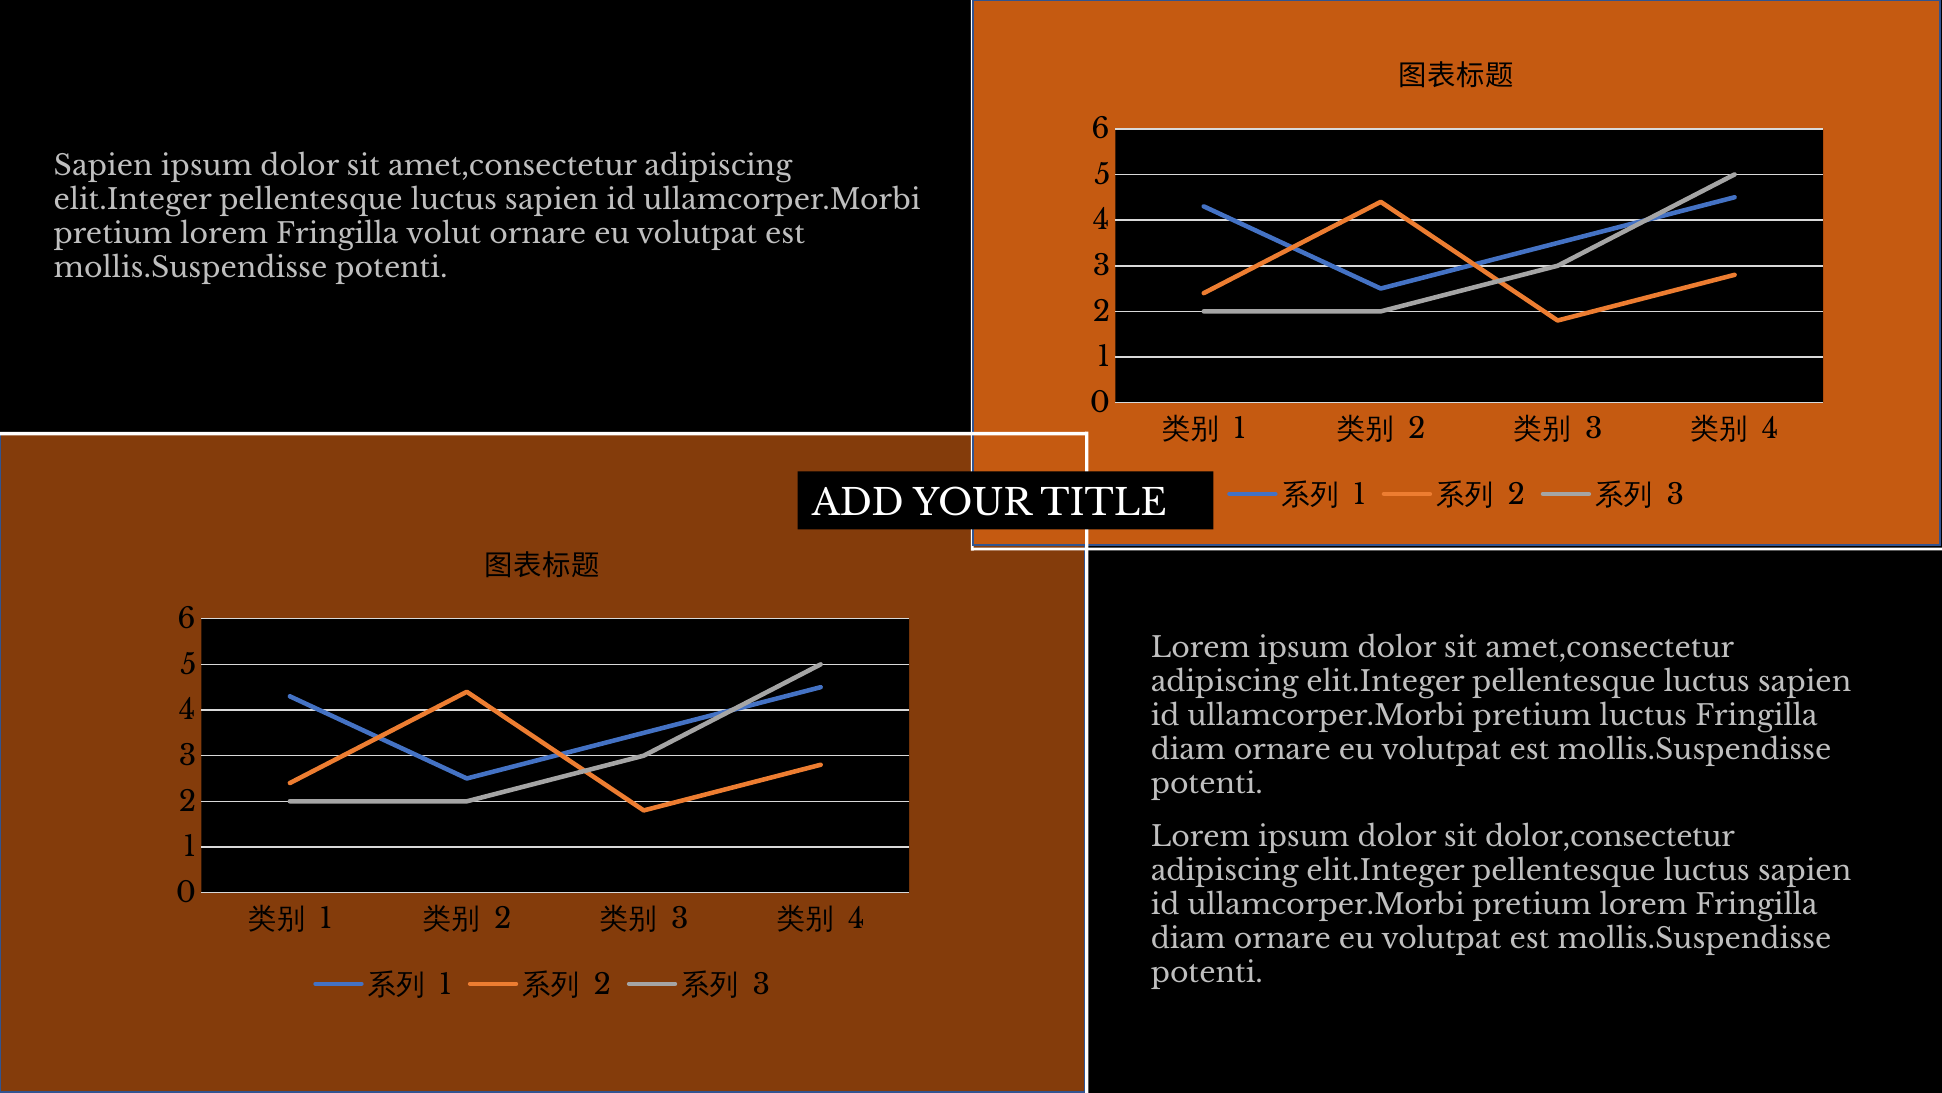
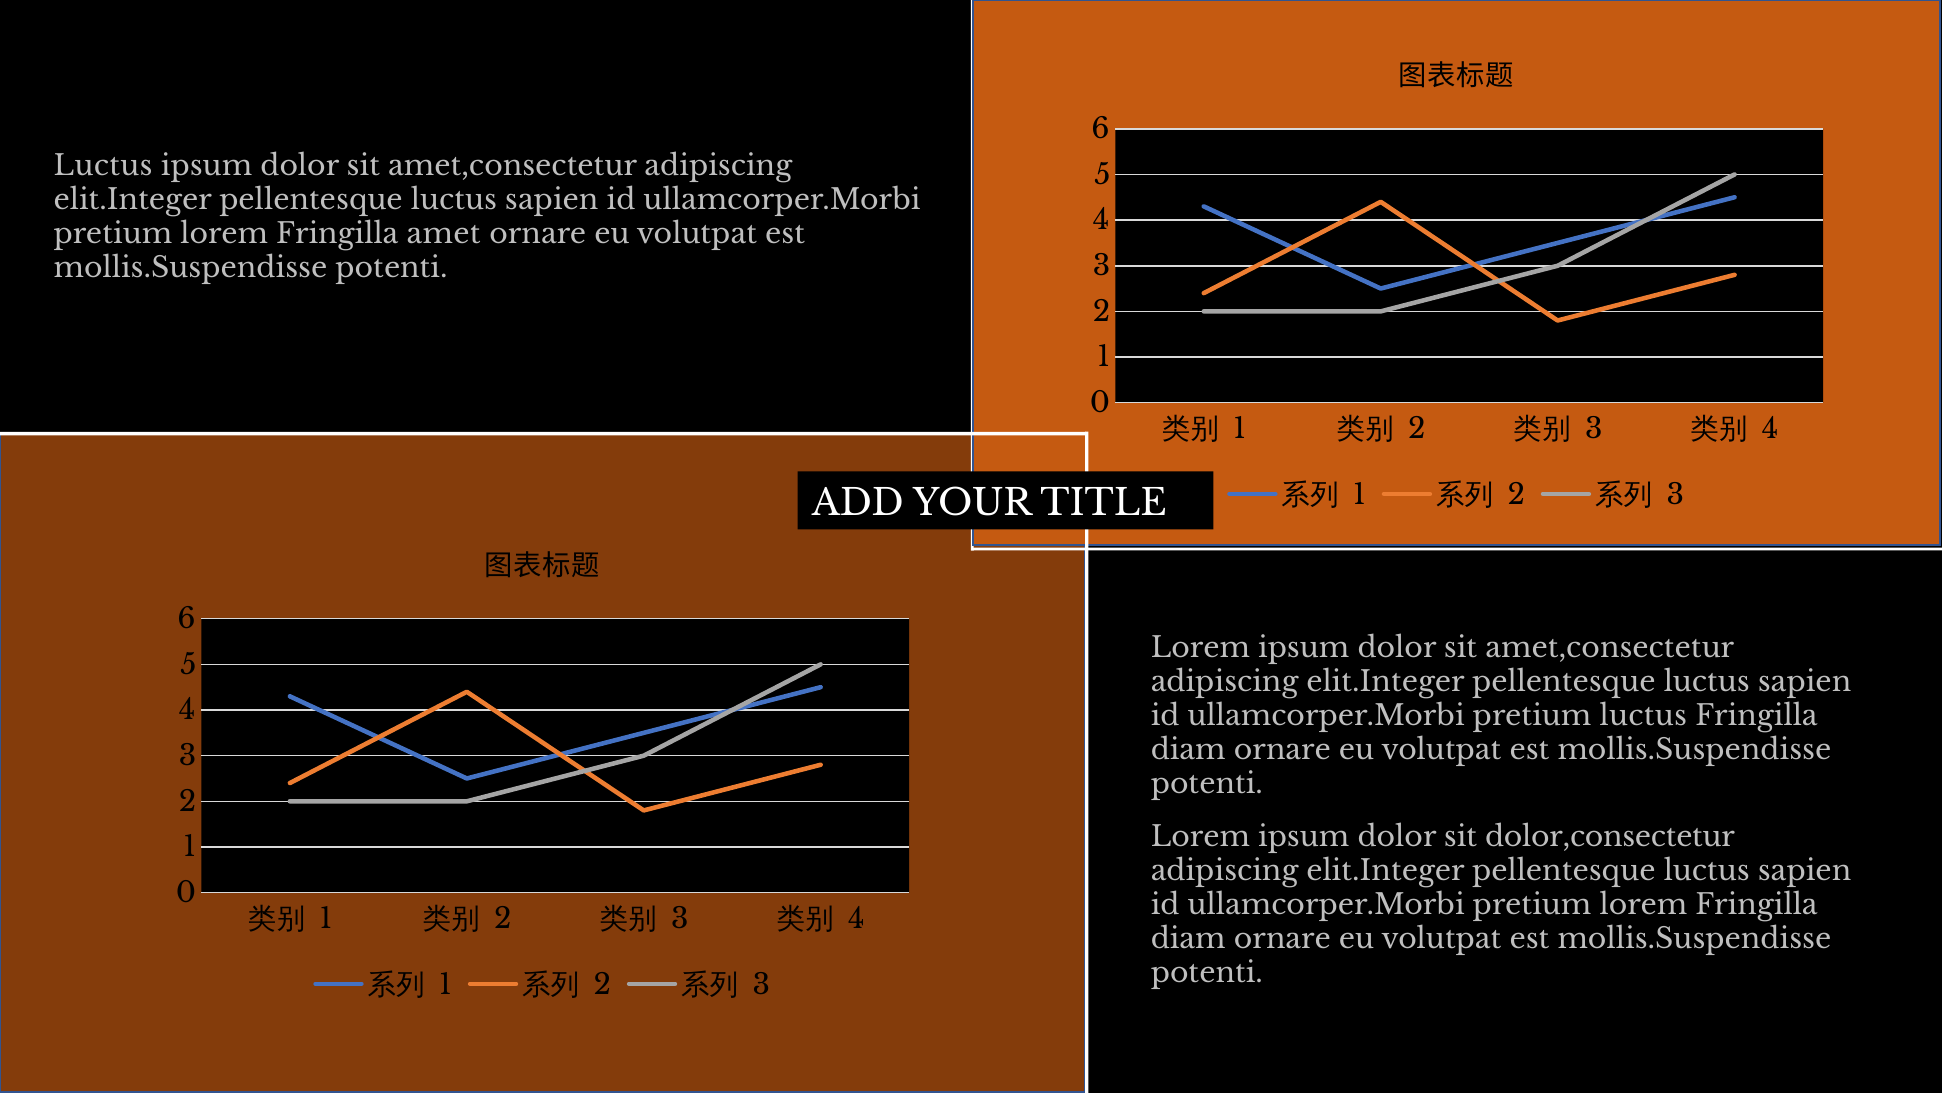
Sapien at (103, 166): Sapien -> Luctus
volut: volut -> amet
